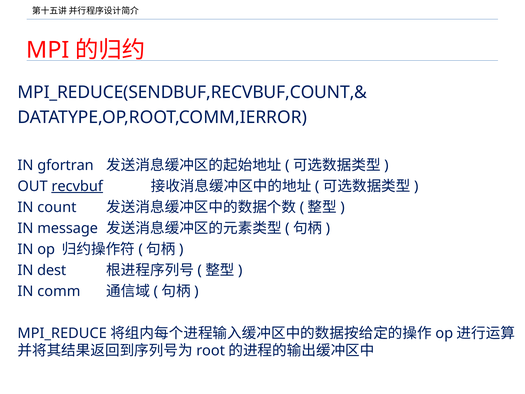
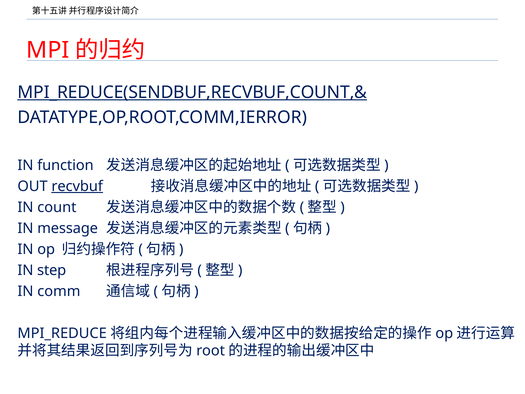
MPI_REDUCE(SENDBUF,RECVBUF,COUNT,& underline: none -> present
gfortran: gfortran -> function
dest: dest -> step
